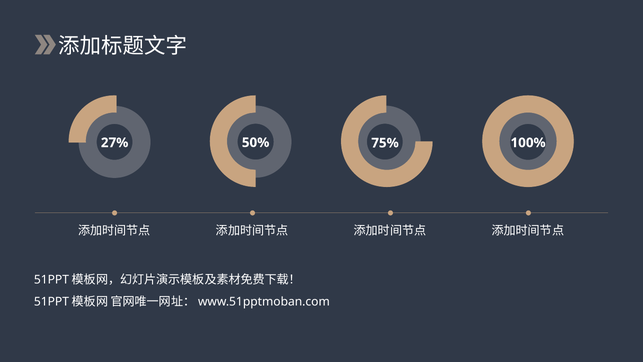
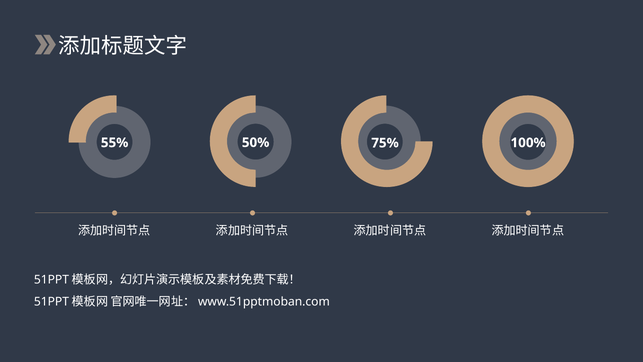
27%: 27% -> 55%
